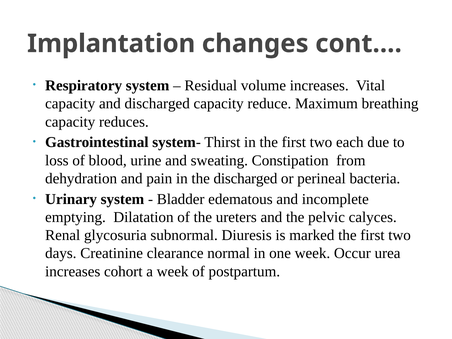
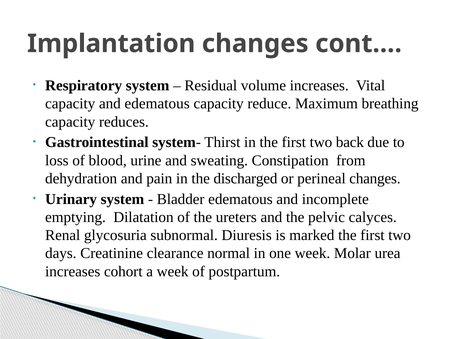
and discharged: discharged -> edematous
each: each -> back
perineal bacteria: bacteria -> changes
Occur: Occur -> Molar
